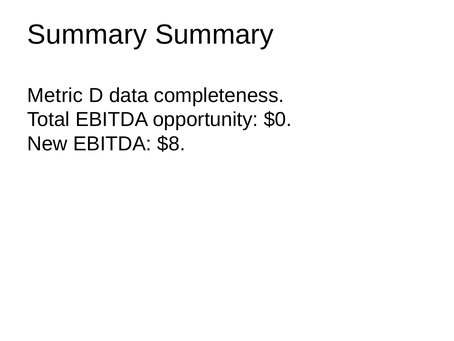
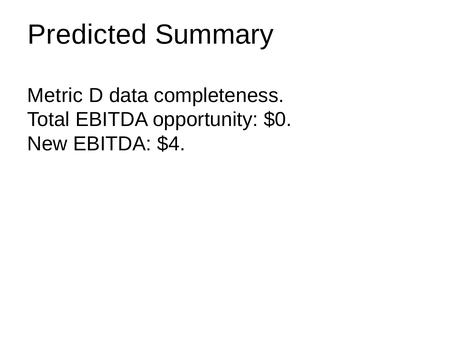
Summary at (87, 34): Summary -> Predicted
$8: $8 -> $4
